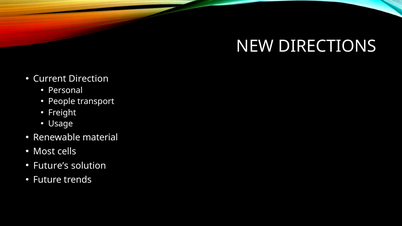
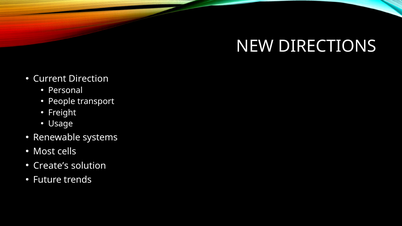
material: material -> systems
Future’s: Future’s -> Create’s
